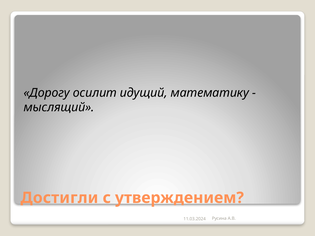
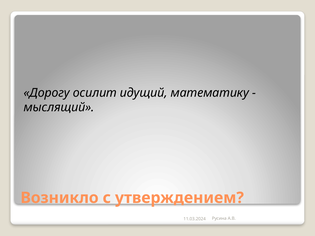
Достигли: Достигли -> Возникло
